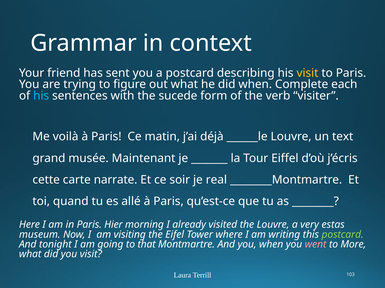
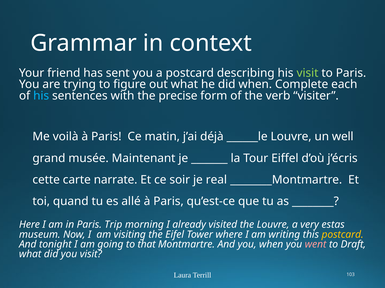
visit at (308, 73) colour: yellow -> light green
sucede: sucede -> precise
text: text -> well
Hier: Hier -> Trip
postcard at (343, 235) colour: light green -> yellow
More: More -> Draft
